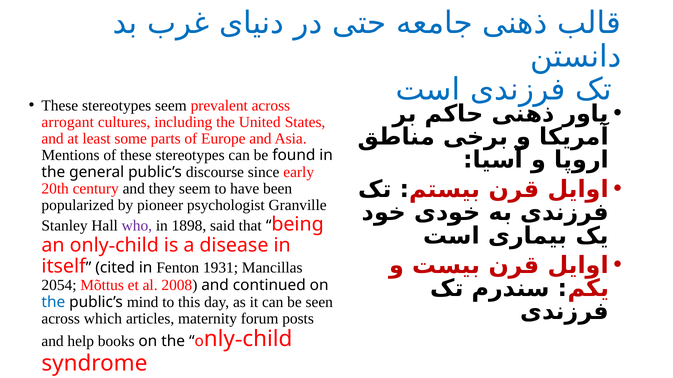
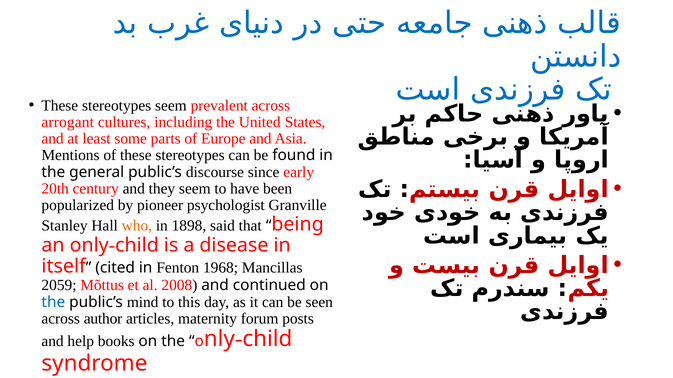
who colour: purple -> orange
1931: 1931 -> 1968
2054: 2054 -> 2059
which: which -> author
